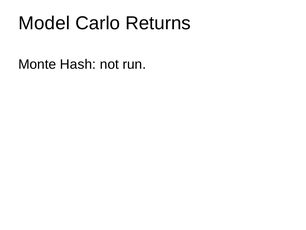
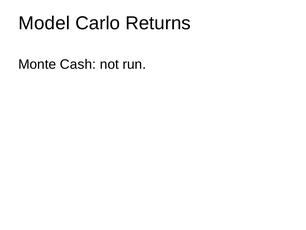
Hash: Hash -> Cash
